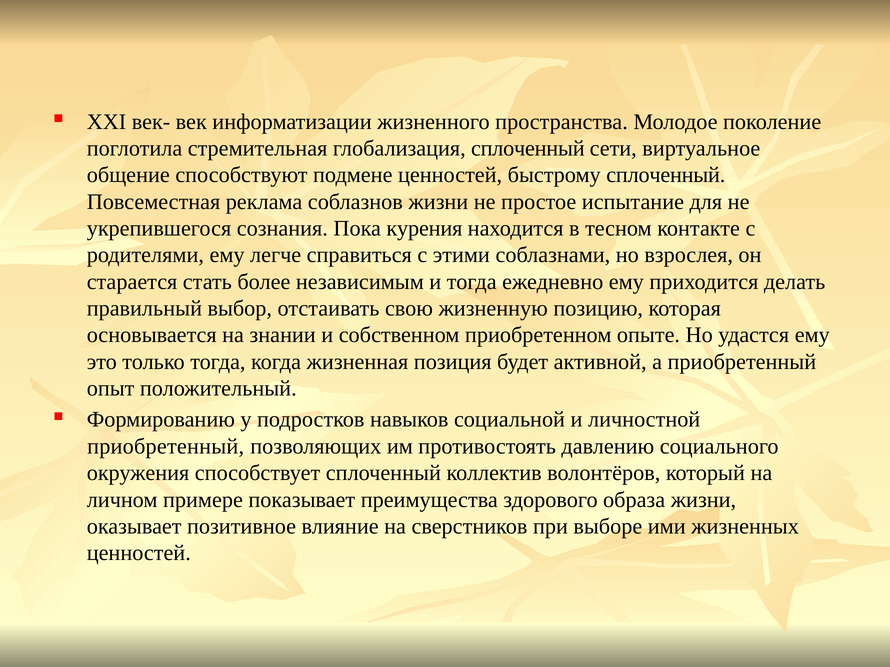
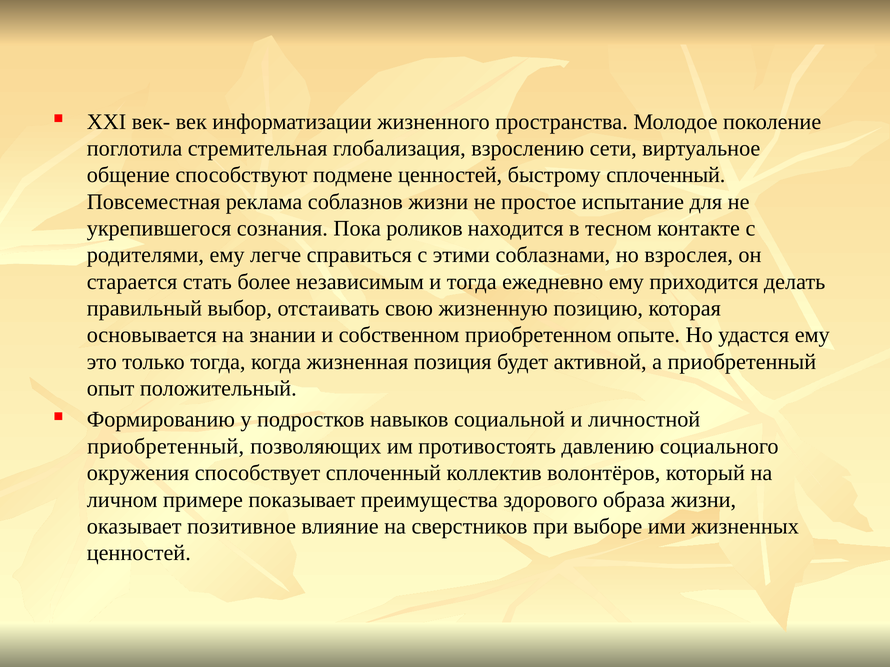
глобализация сплоченный: сплоченный -> взрослению
курения: курения -> роликов
